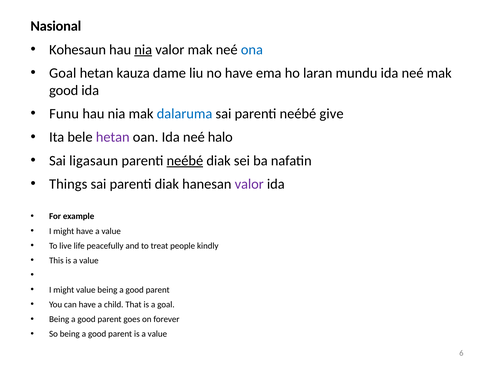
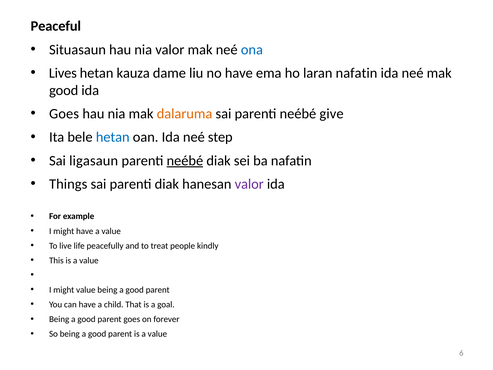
Nasional: Nasional -> Peaceful
Kohesaun: Kohesaun -> Situasaun
nia at (143, 50) underline: present -> none
Goal at (63, 73): Goal -> Lives
laran mundu: mundu -> nafatin
Funu at (64, 114): Funu -> Goes
dalaruma colour: blue -> orange
hetan at (113, 137) colour: purple -> blue
halo: halo -> step
